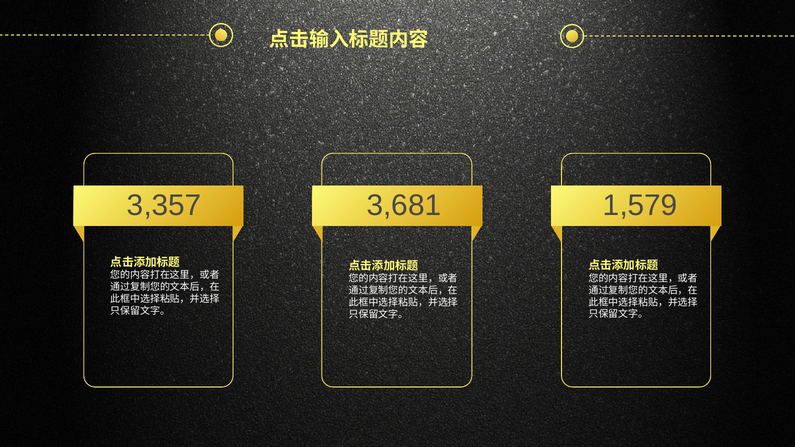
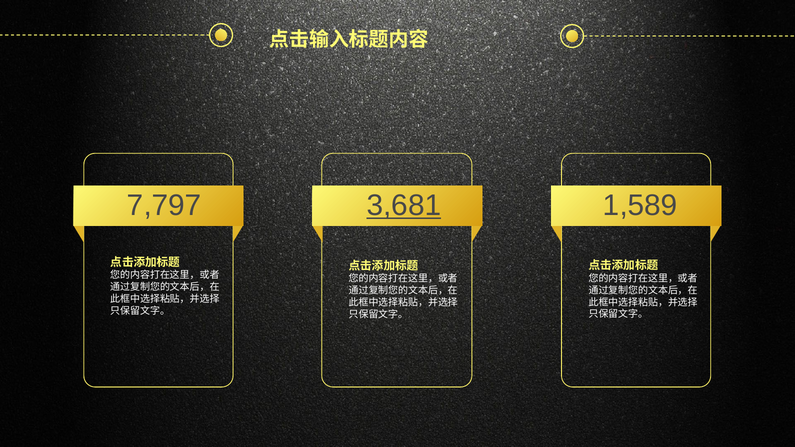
3,357: 3,357 -> 7,797
3,681 underline: none -> present
1,579: 1,579 -> 1,589
